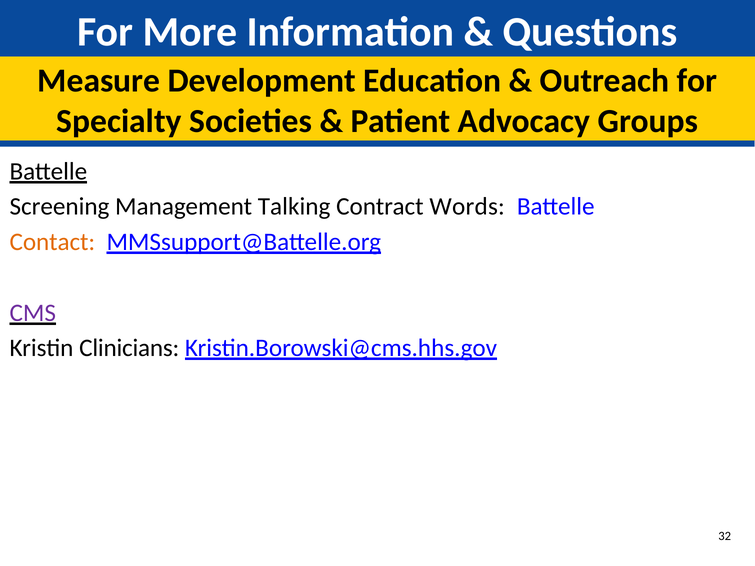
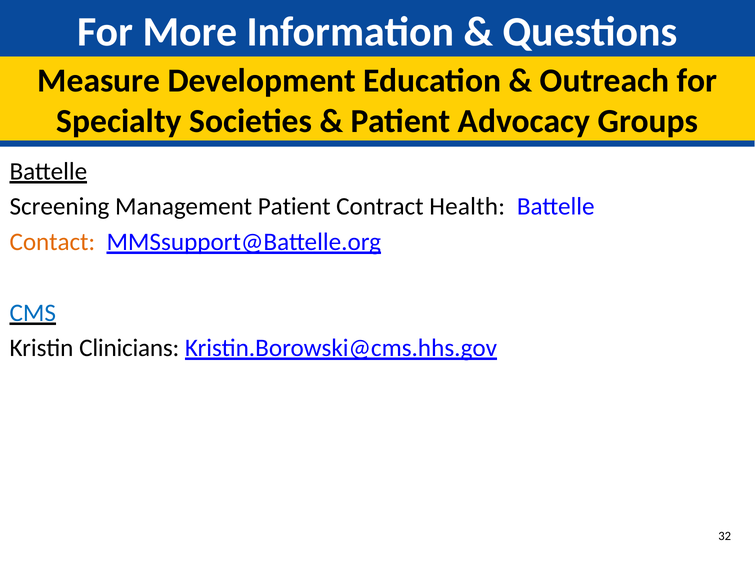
Management Talking: Talking -> Patient
Words: Words -> Health
CMS colour: purple -> blue
